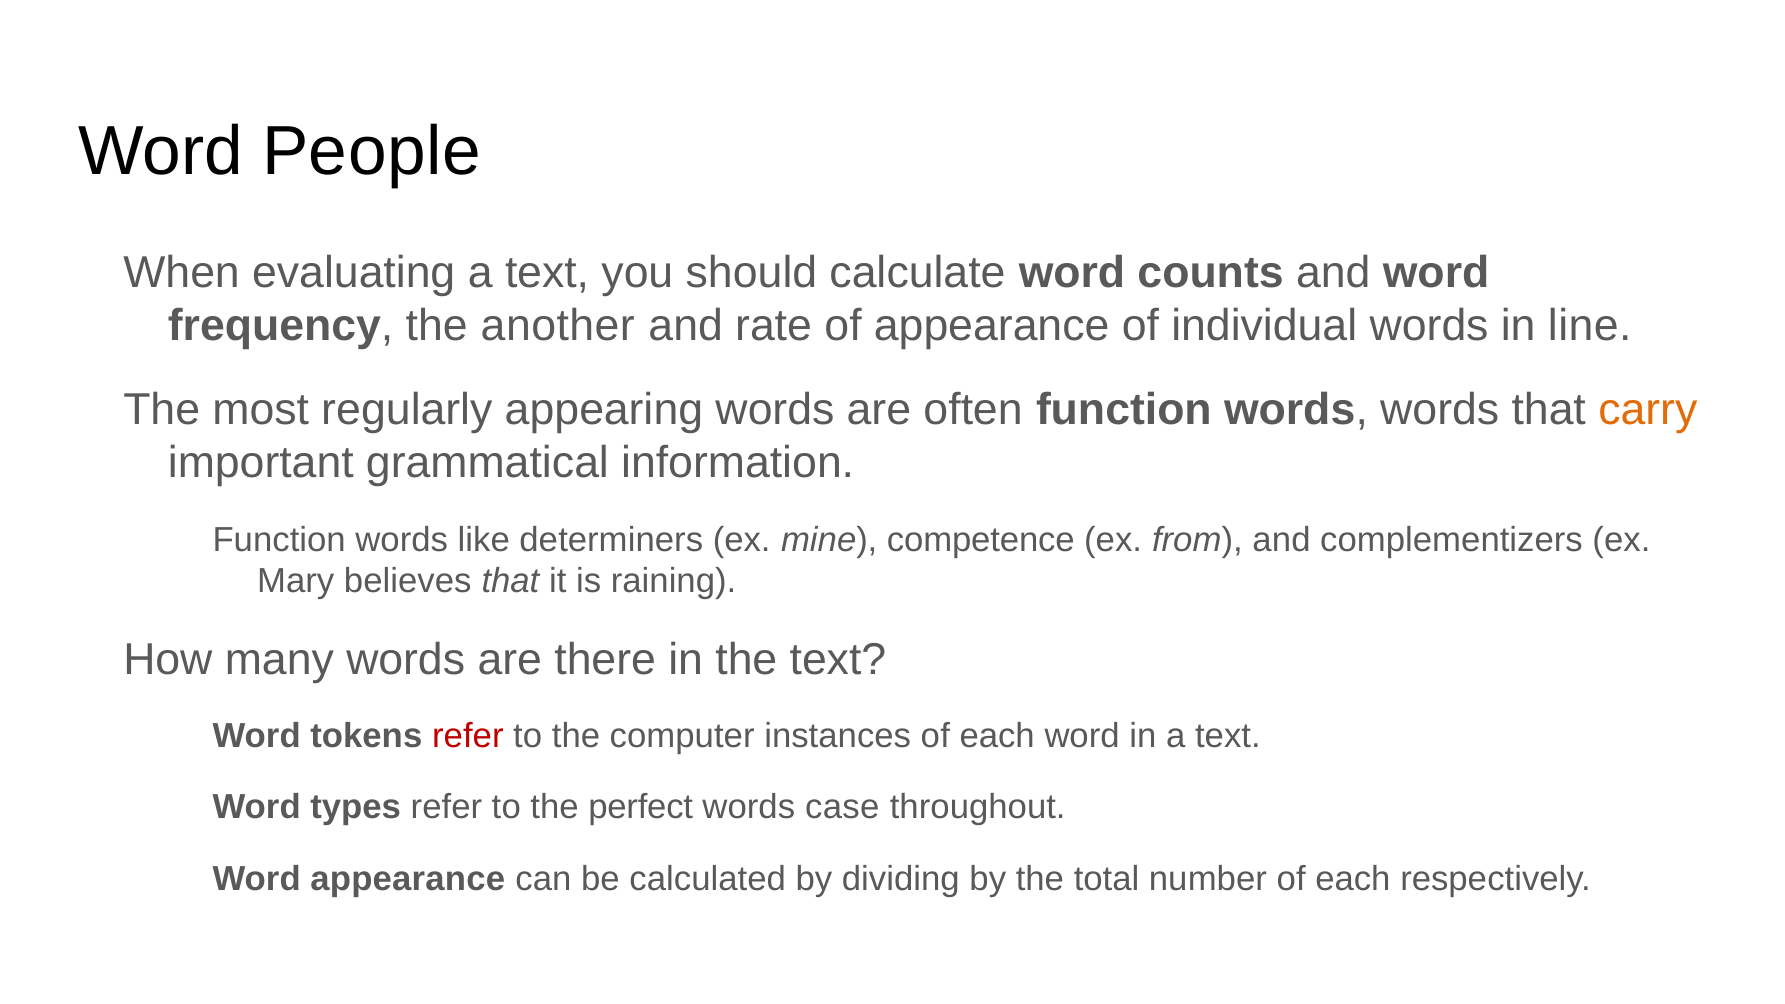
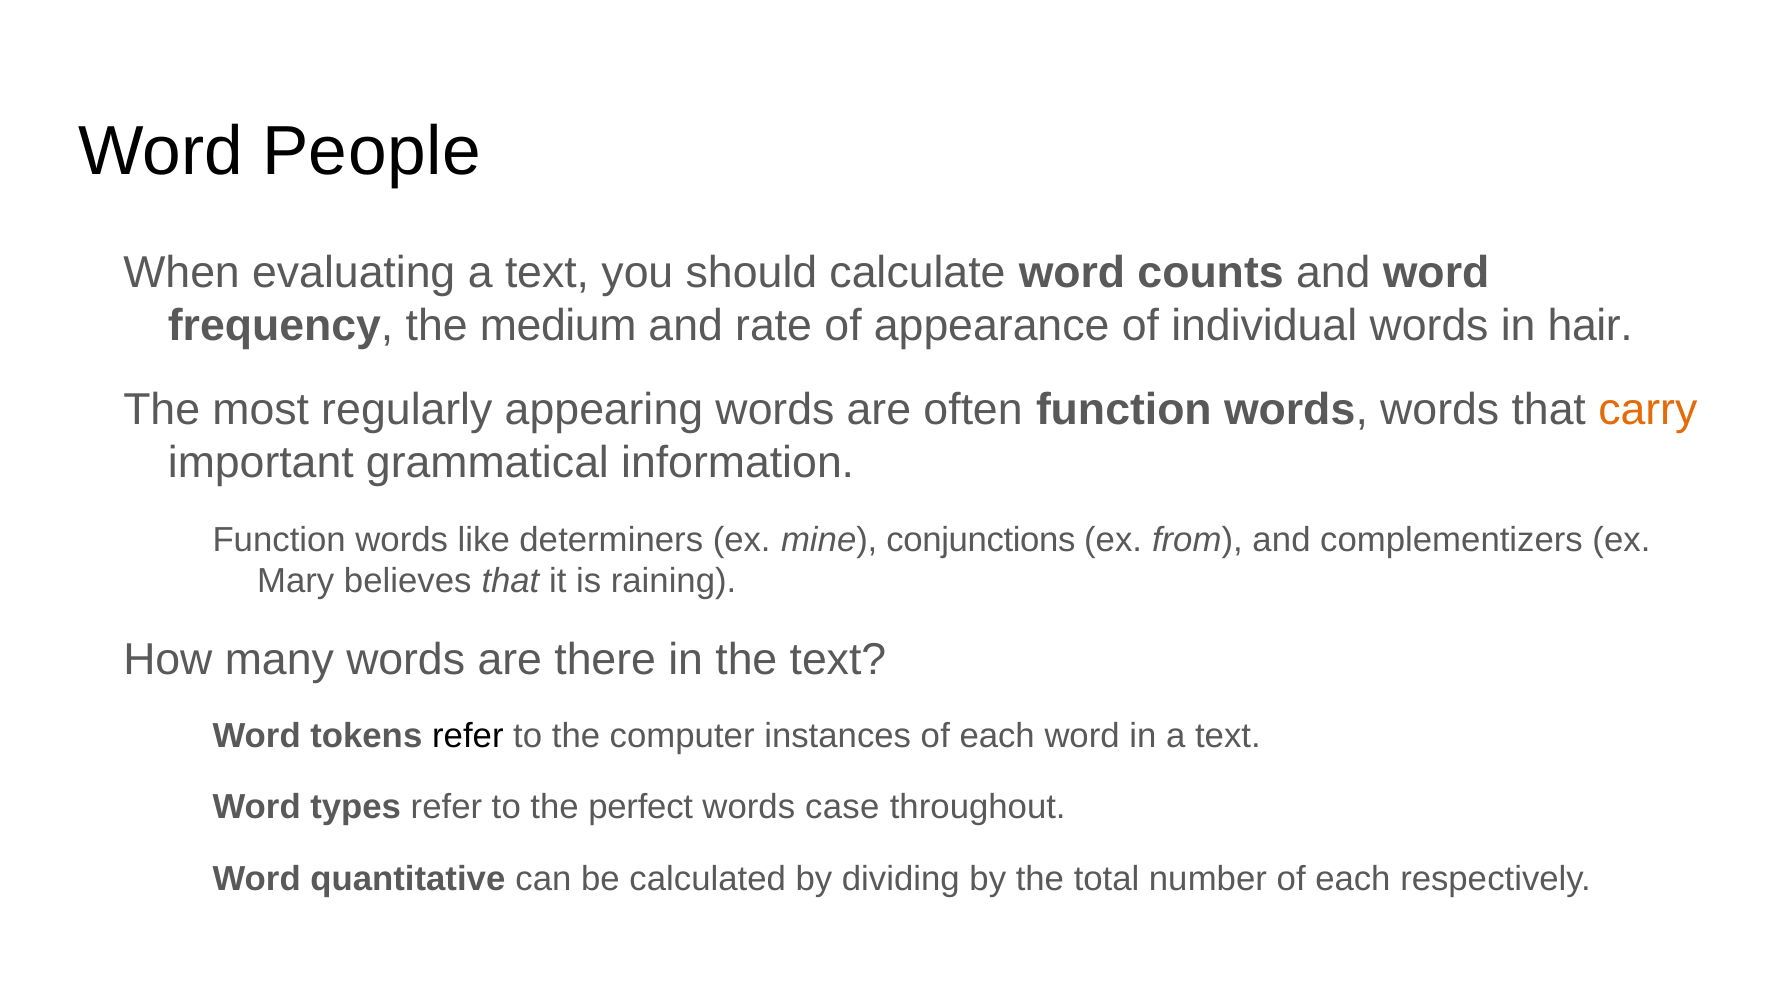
another: another -> medium
line: line -> hair
competence: competence -> conjunctions
refer at (468, 736) colour: red -> black
Word appearance: appearance -> quantitative
